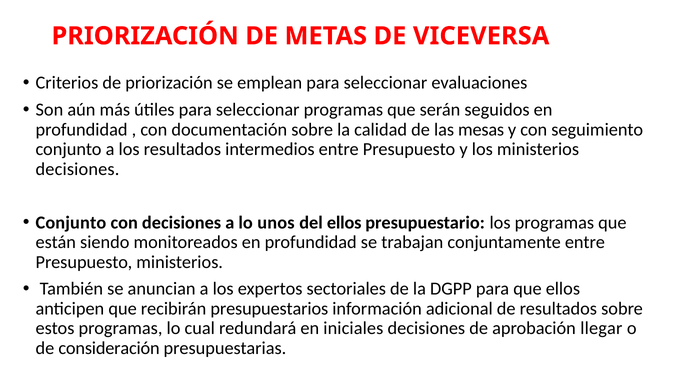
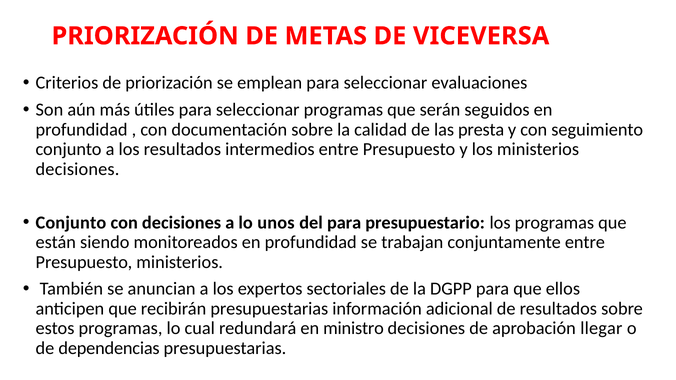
mesas: mesas -> presta
del ellos: ellos -> para
recibirán presupuestarios: presupuestarios -> presupuestarias
iniciales: iniciales -> ministro
consideración: consideración -> dependencias
